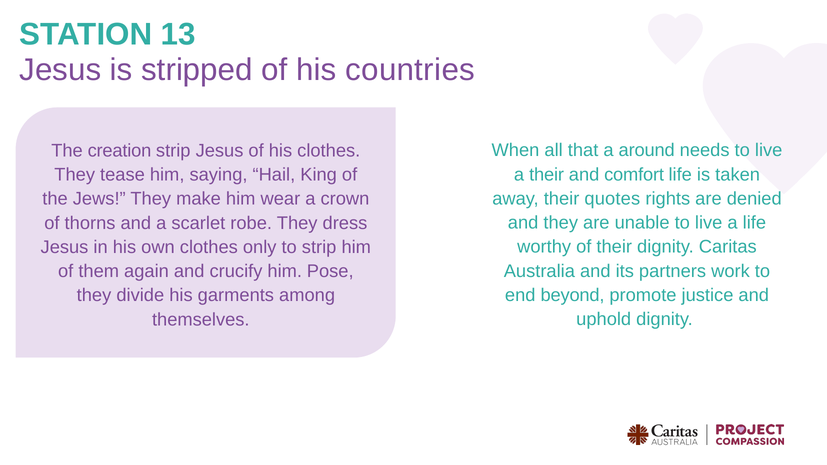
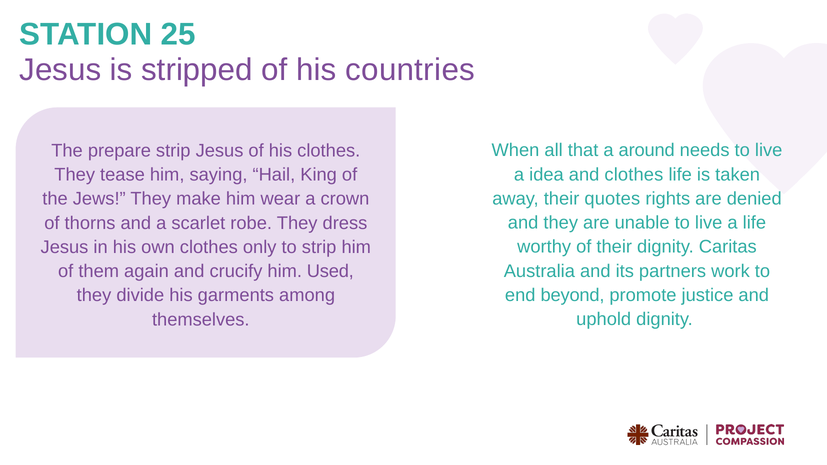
13: 13 -> 25
creation: creation -> prepare
a their: their -> idea
and comfort: comfort -> clothes
Pose: Pose -> Used
